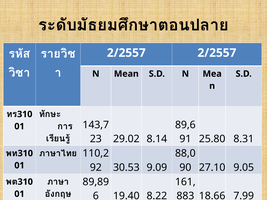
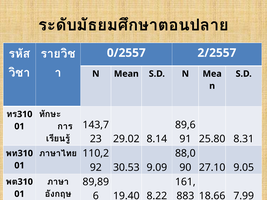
2/2557 at (126, 53): 2/2557 -> 0/2557
